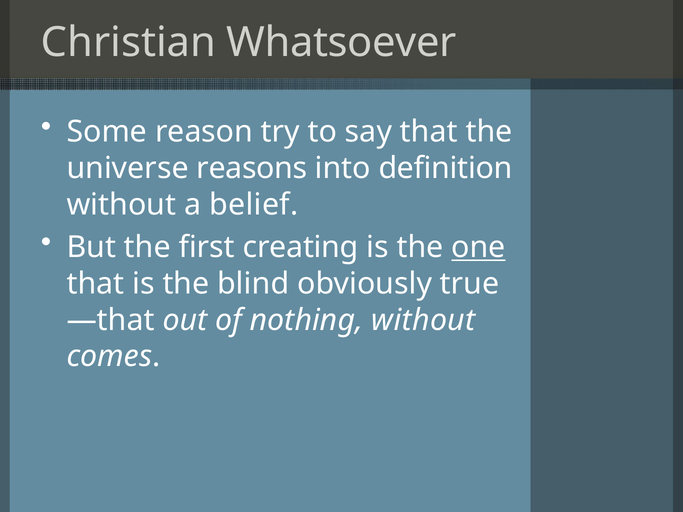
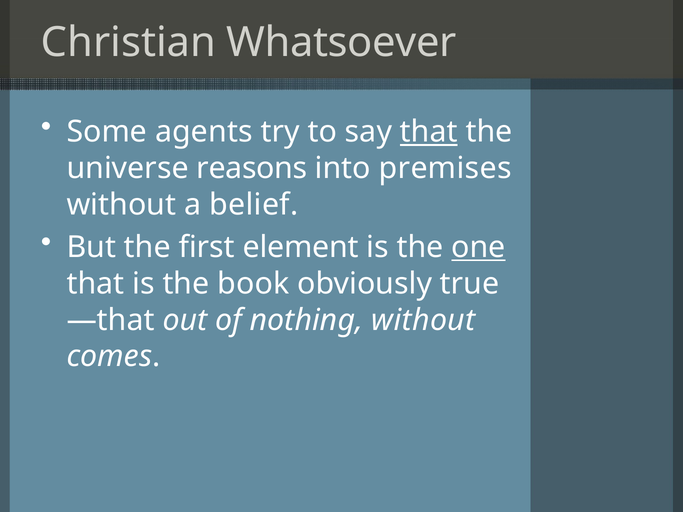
reason: reason -> agents
that at (429, 132) underline: none -> present
definition: definition -> premises
creating: creating -> element
blind: blind -> book
